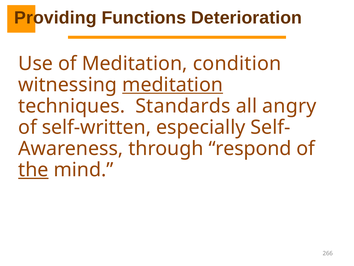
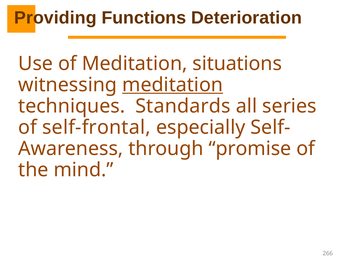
condition: condition -> situations
angry: angry -> series
self-written: self-written -> self-frontal
respond: respond -> promise
the underline: present -> none
